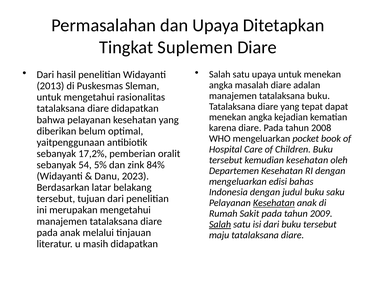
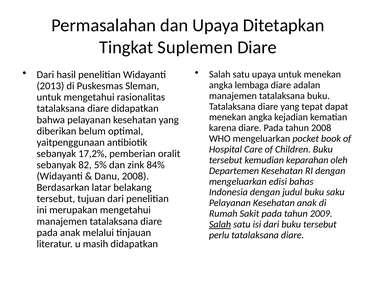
masalah: masalah -> lembaga
kemudian kesehatan: kesehatan -> keparahan
54: 54 -> 82
Danu 2023: 2023 -> 2008
Kesehatan at (274, 203) underline: present -> none
maju: maju -> perlu
